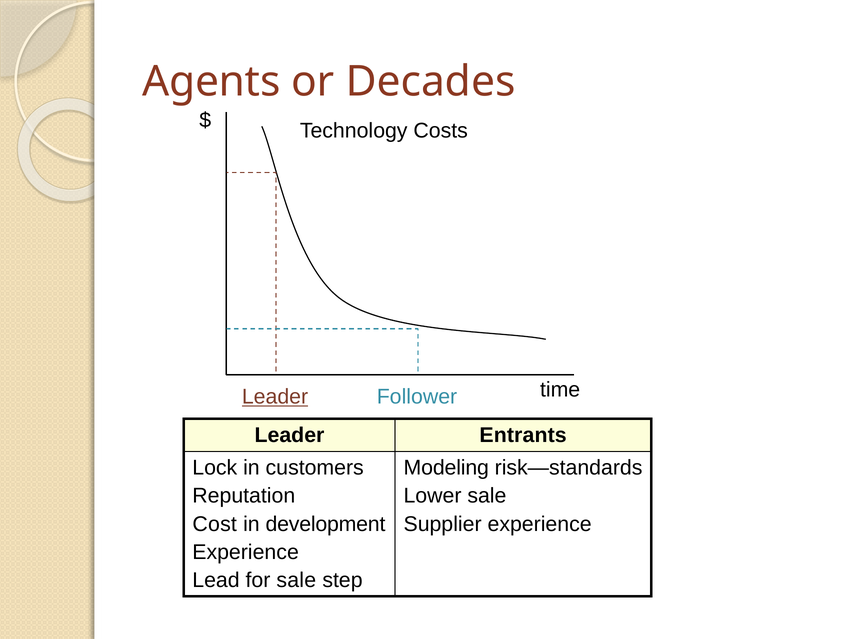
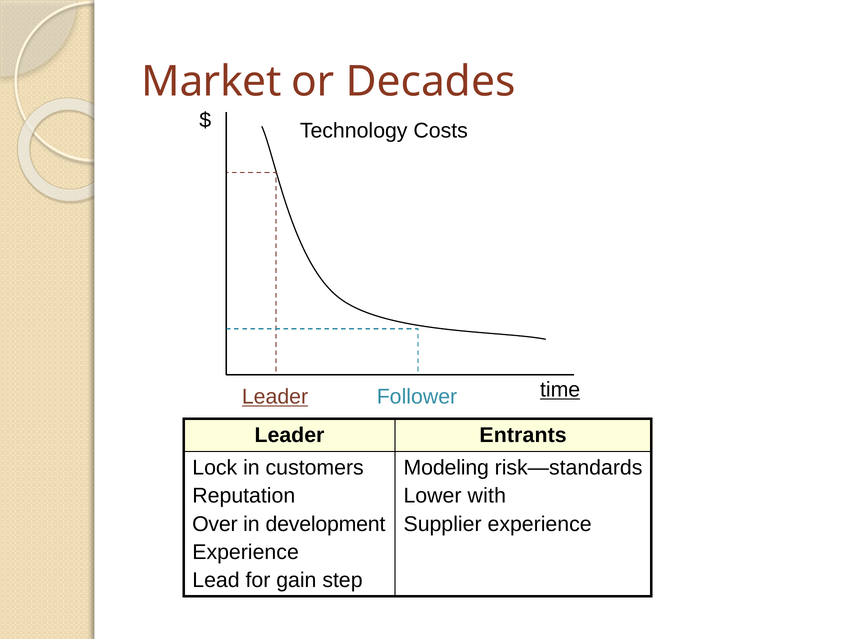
Agents: Agents -> Market
time underline: none -> present
Lower sale: sale -> with
Cost: Cost -> Over
for sale: sale -> gain
